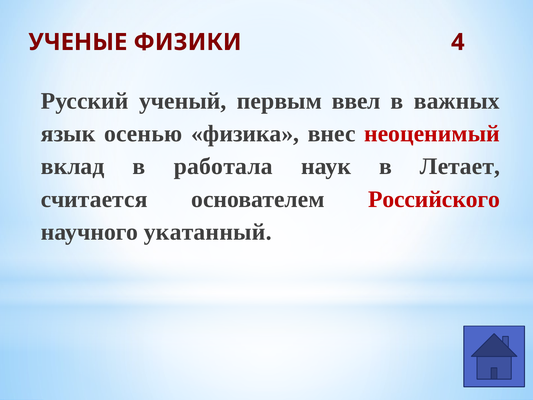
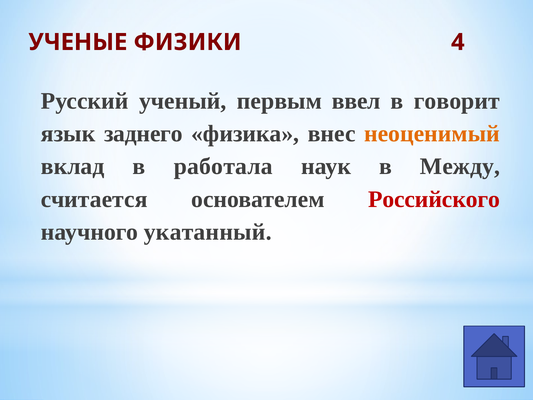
важных: важных -> говорит
осенью: осенью -> заднего
неоценимый colour: red -> orange
Летает: Летает -> Между
